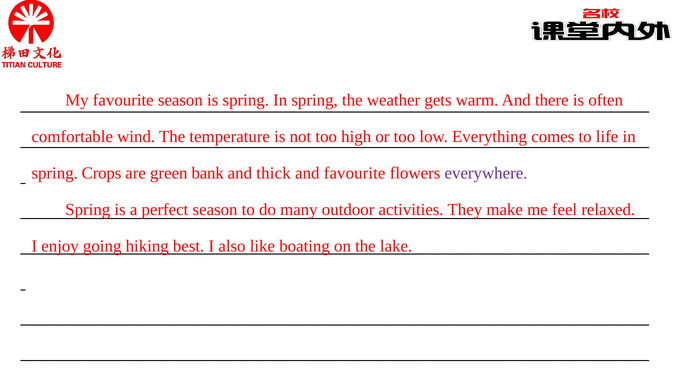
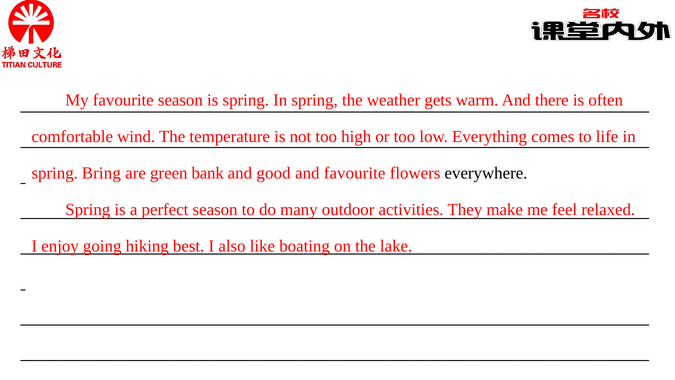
Crops: Crops -> Bring
thick: thick -> good
everywhere colour: purple -> black
